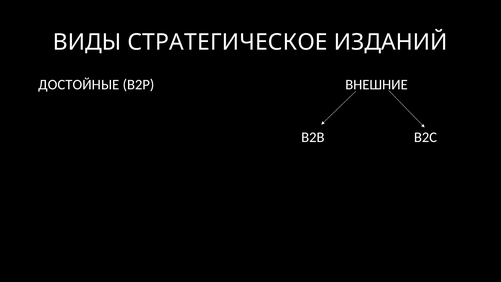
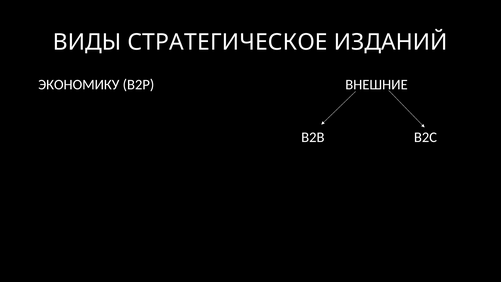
ДОСТОЙНЫЕ: ДОСТОЙНЫЕ -> ЭКОНОМИКУ
